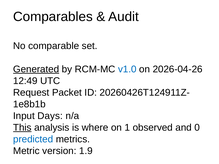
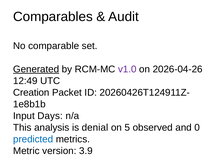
v1.0 colour: blue -> purple
Request: Request -> Creation
This underline: present -> none
where: where -> denial
1: 1 -> 5
1.9: 1.9 -> 3.9
